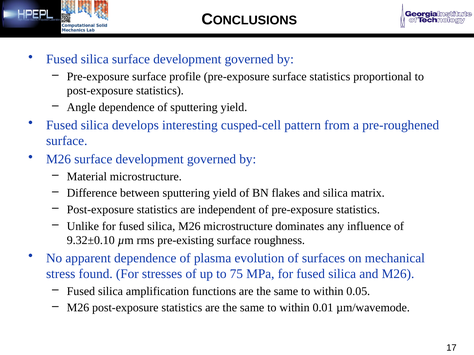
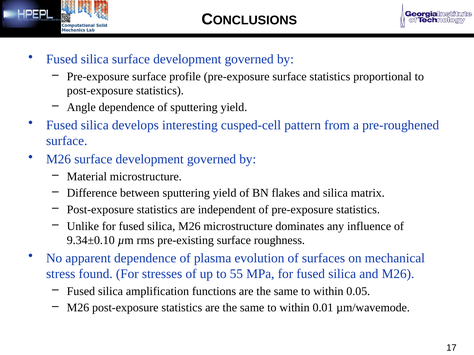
9.32±0.10: 9.32±0.10 -> 9.34±0.10
75: 75 -> 55
